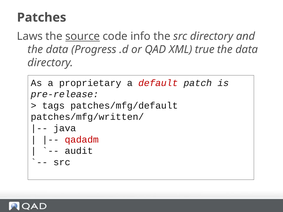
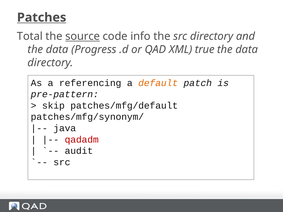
Patches underline: none -> present
Laws: Laws -> Total
proprietary: proprietary -> referencing
default colour: red -> orange
pre-release: pre-release -> pre-pattern
tags: tags -> skip
patches/mfg/written/: patches/mfg/written/ -> patches/mfg/synonym/
